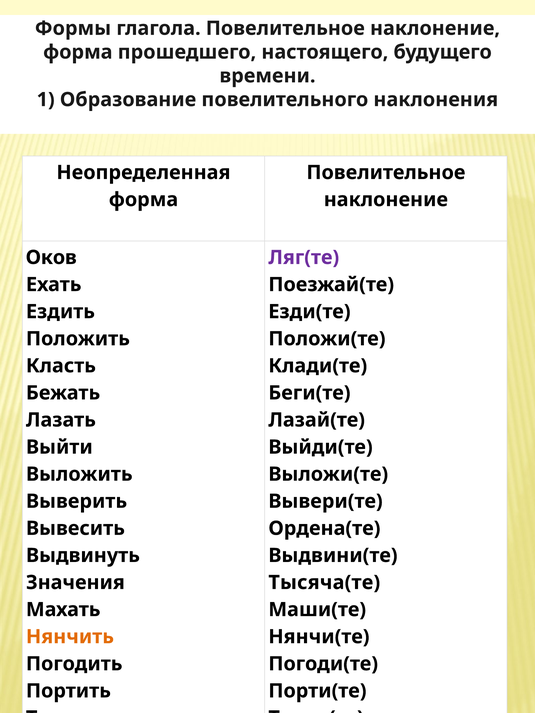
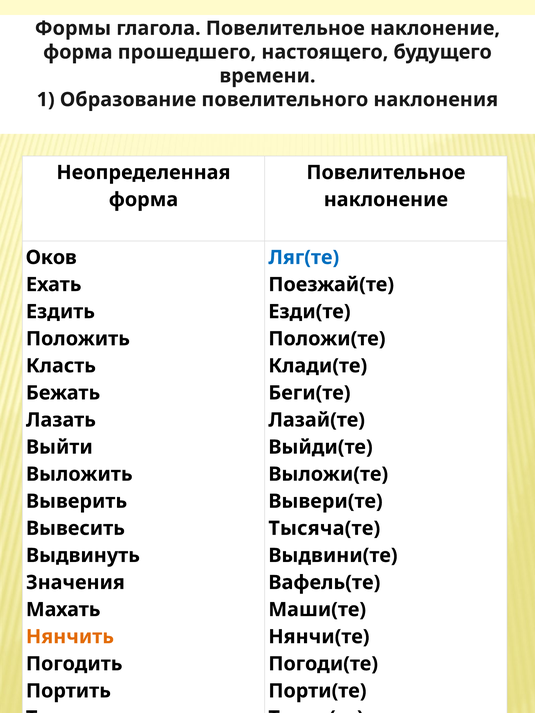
Ляг(те colour: purple -> blue
Ордена(те: Ордена(те -> Тысяча(те
Тысяча(те: Тысяча(те -> Вафель(те
